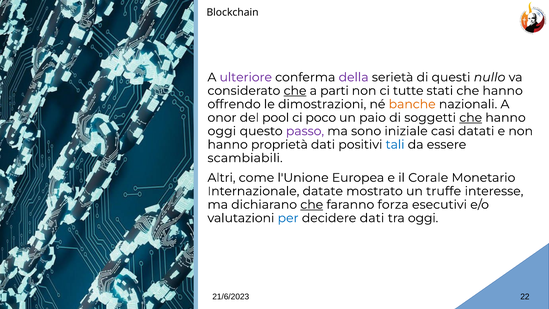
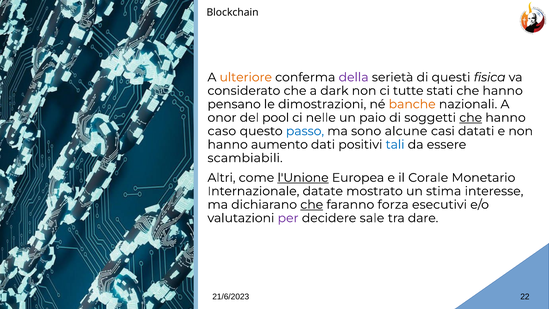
ulteriore colour: purple -> orange
nullo: nullo -> fisica
che at (295, 91) underline: present -> none
parti: parti -> dark
offrendo: offrendo -> pensano
poco: poco -> nelle
oggi at (222, 131): oggi -> caso
passo colour: purple -> blue
iniziale: iniziale -> alcune
proprietà: proprietà -> aumento
l'Unione underline: none -> present
truffe: truffe -> stima
per colour: blue -> purple
decidere dati: dati -> sale
tra oggi: oggi -> dare
